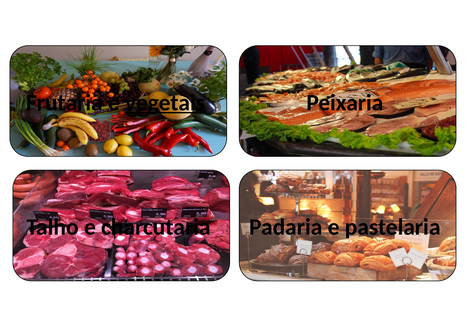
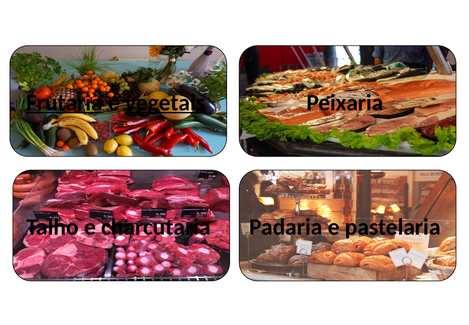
Frutaria underline: none -> present
